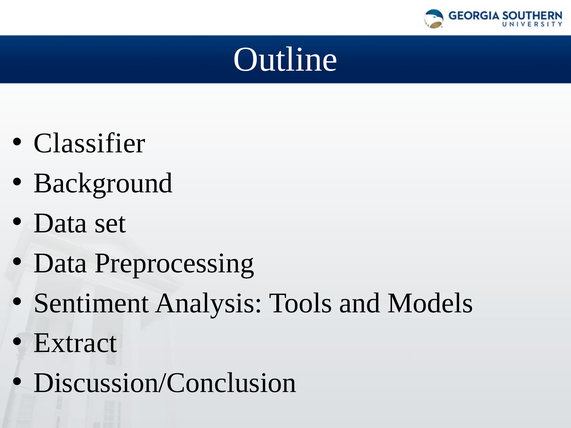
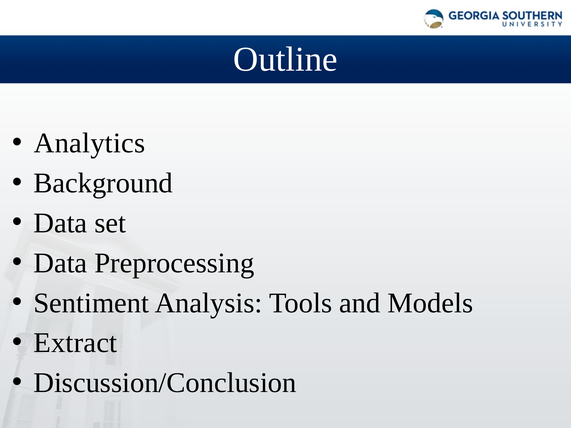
Classifier: Classifier -> Analytics
